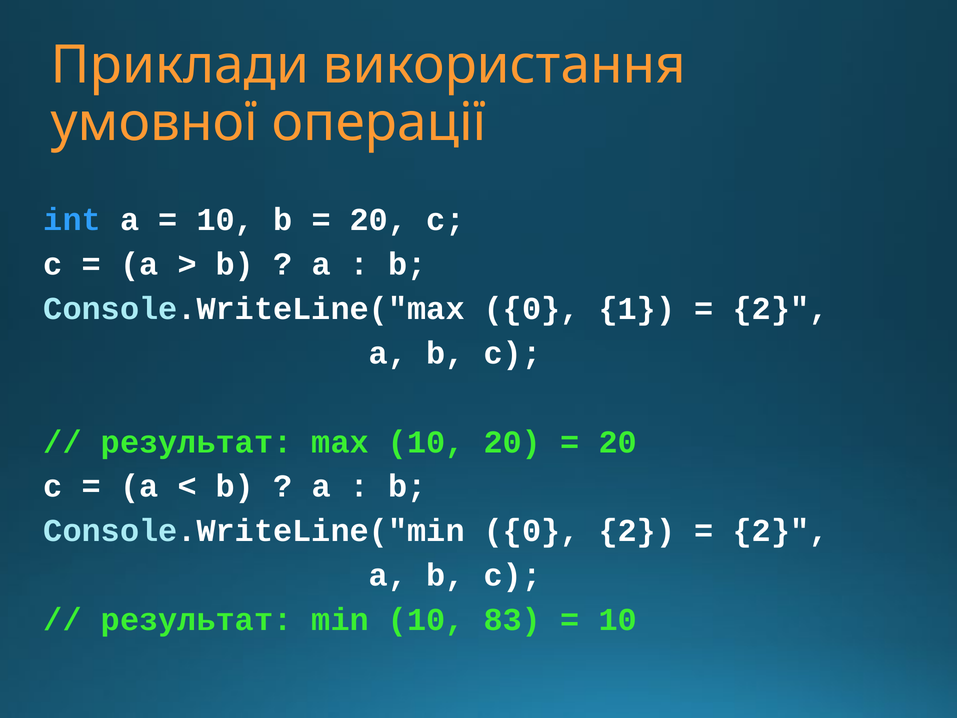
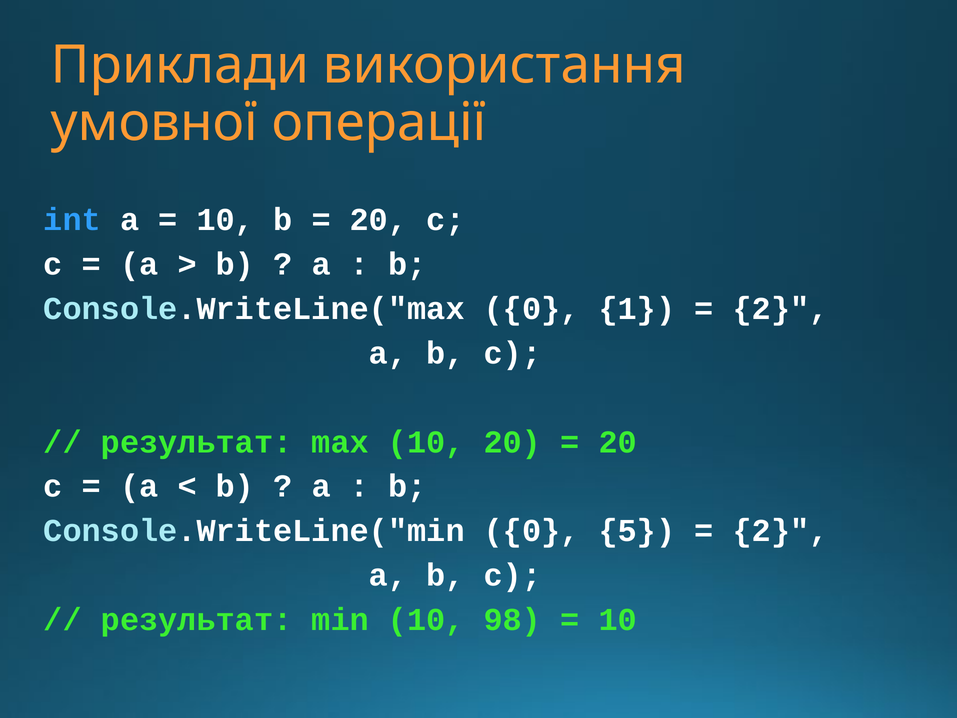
0 2: 2 -> 5
83: 83 -> 98
